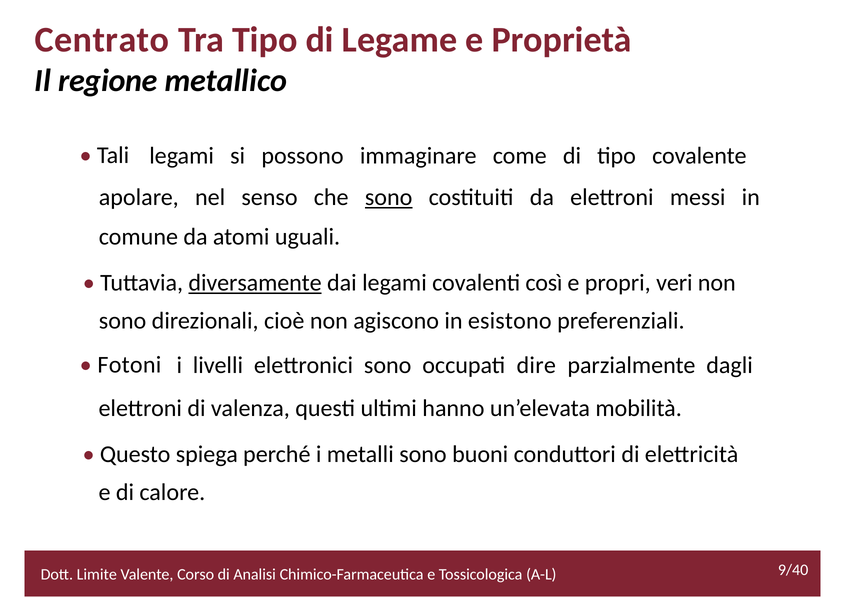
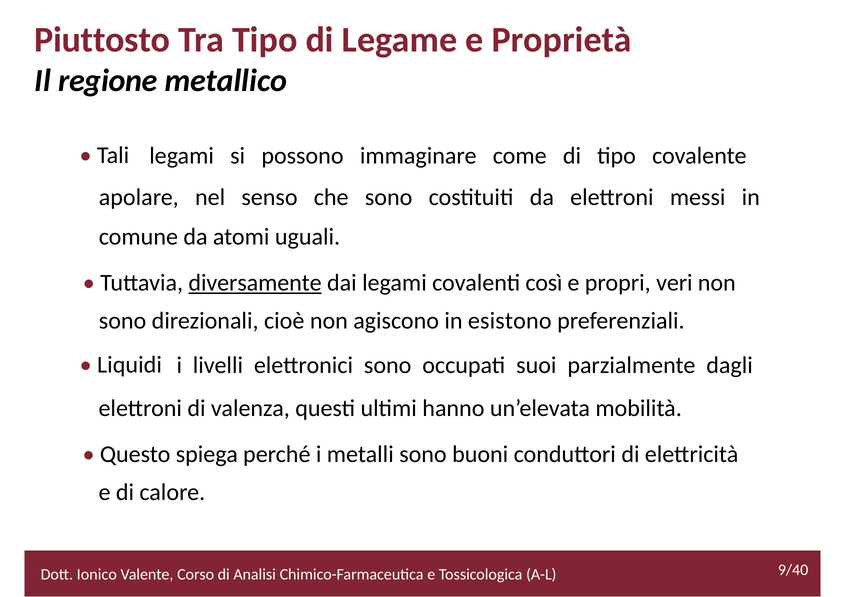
Centrato: Centrato -> Piuttosto
sono at (389, 198) underline: present -> none
Fotoni: Fotoni -> Liquidi
dire: dire -> suoi
Limite: Limite -> Ionico
